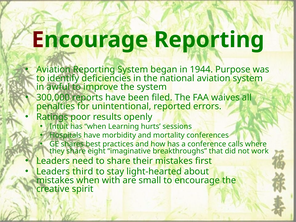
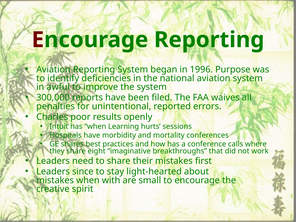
1944: 1944 -> 1996
Ratings: Ratings -> Charles
third: third -> since
